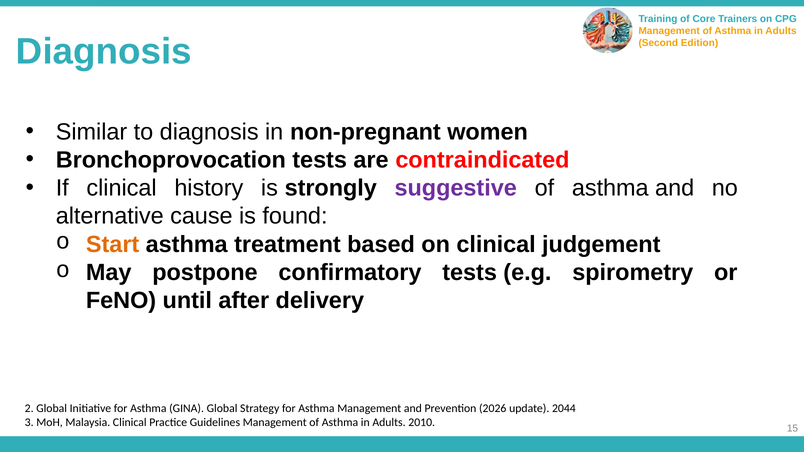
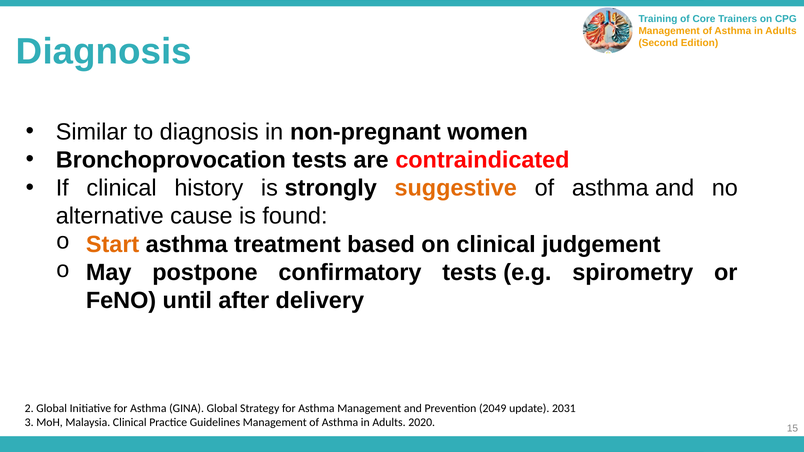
suggestive colour: purple -> orange
2026: 2026 -> 2049
2044: 2044 -> 2031
2010: 2010 -> 2020
